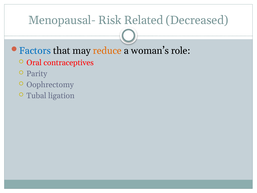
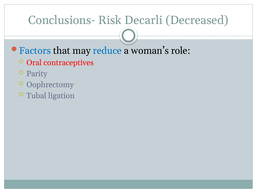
Menopausal-: Menopausal- -> Conclusions-
Related: Related -> Decarli
reduce colour: orange -> blue
